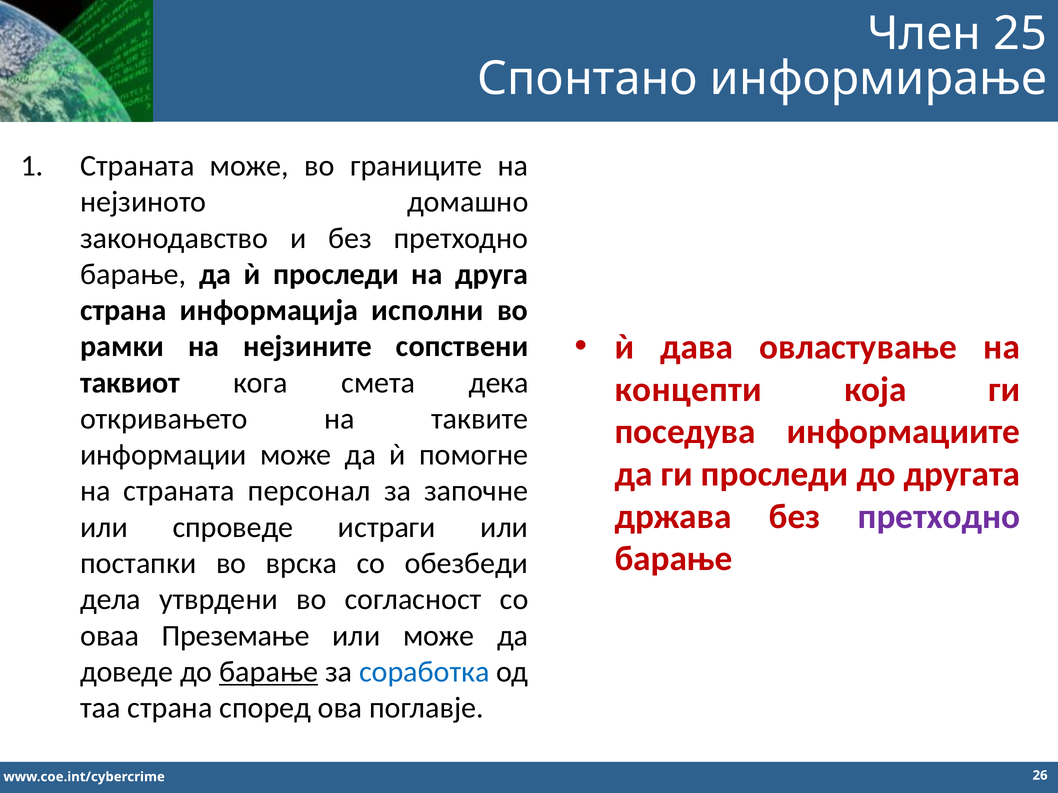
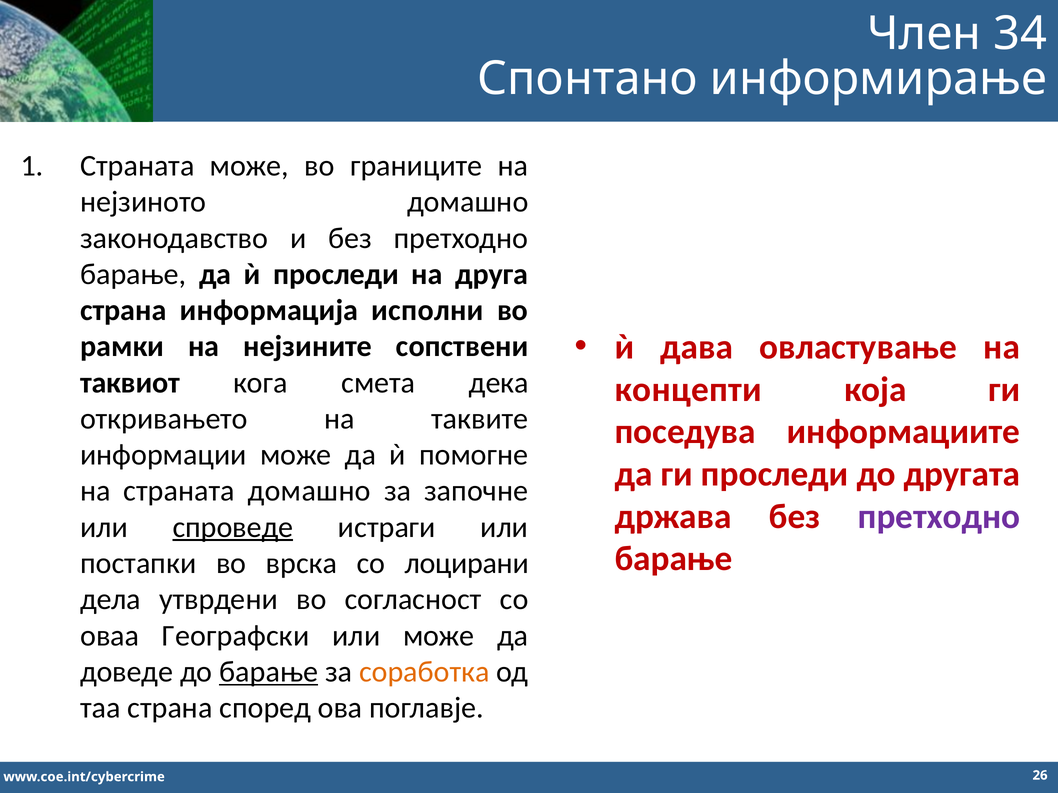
25: 25 -> 34
страната персонал: персонал -> домашно
спроведе underline: none -> present
обезбеди: обезбеди -> лоцирани
Преземање: Преземање -> Географски
соработка colour: blue -> orange
